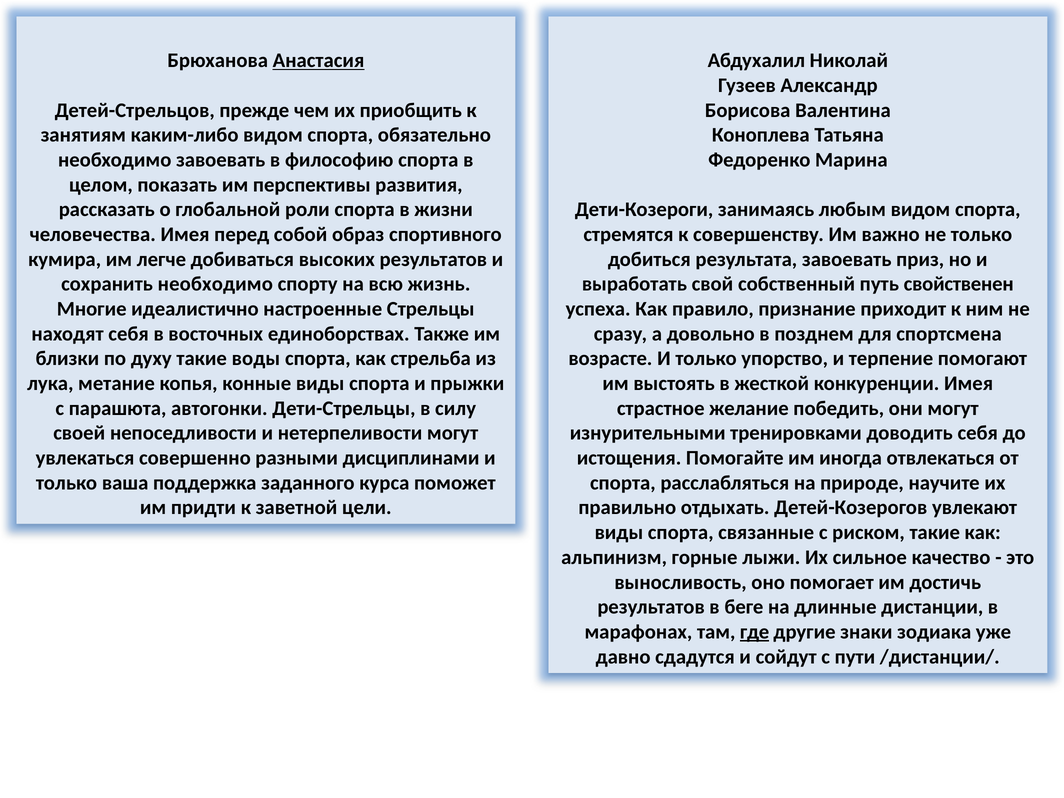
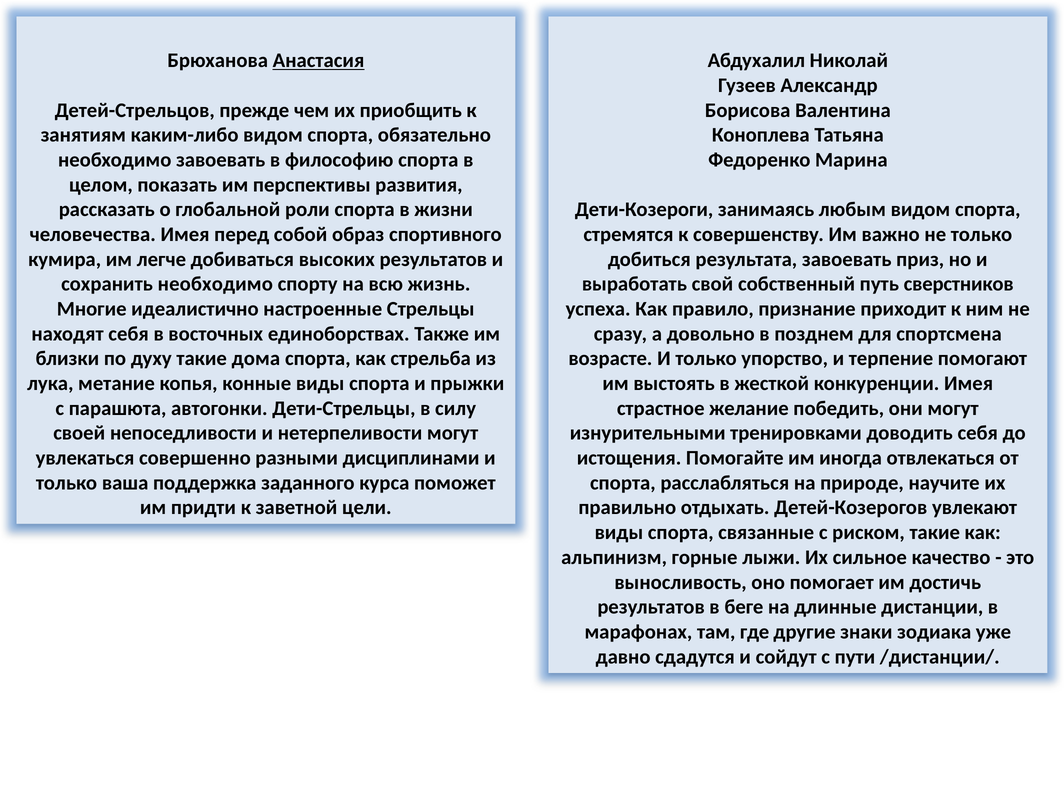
свойственен: свойственен -> сверстников
воды: воды -> дома
где underline: present -> none
